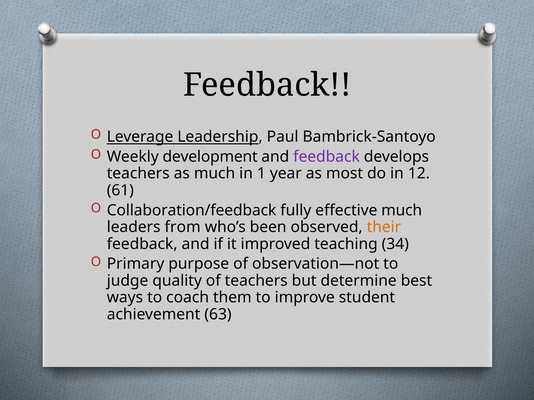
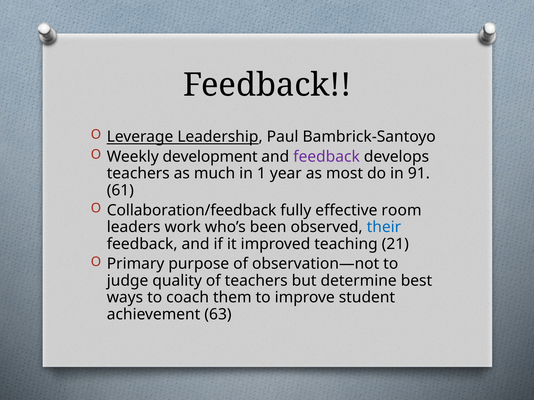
12: 12 -> 91
effective much: much -> room
from: from -> work
their colour: orange -> blue
34: 34 -> 21
